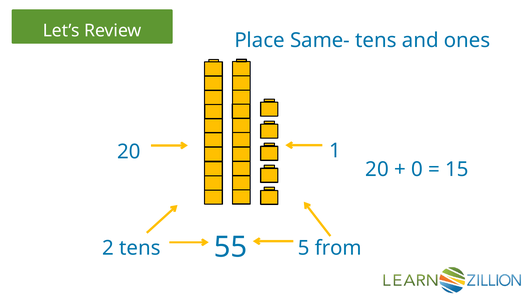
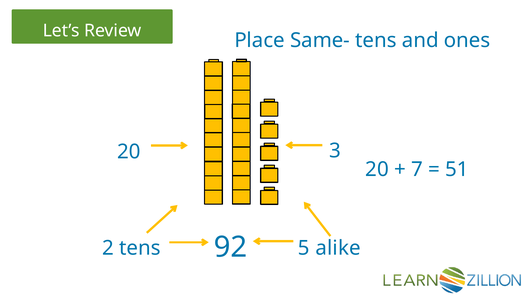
1: 1 -> 3
0: 0 -> 7
15: 15 -> 51
55: 55 -> 92
from: from -> alike
